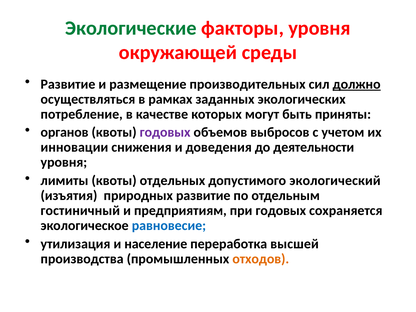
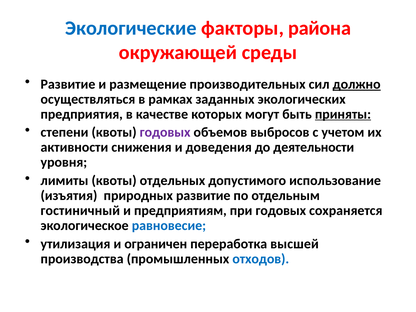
Экологические colour: green -> blue
факторы уровня: уровня -> района
потребление: потребление -> предприятия
приняты underline: none -> present
органов: органов -> степени
инновации: инновации -> активности
экологический: экологический -> использование
население: население -> ограничен
отходов colour: orange -> blue
